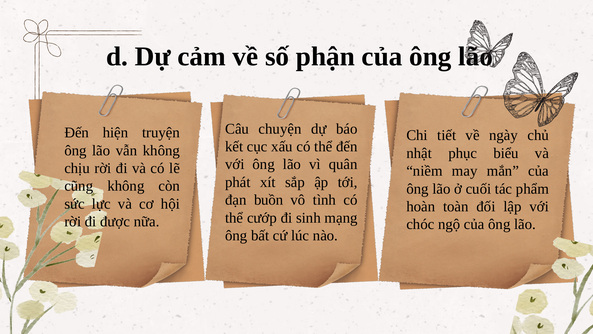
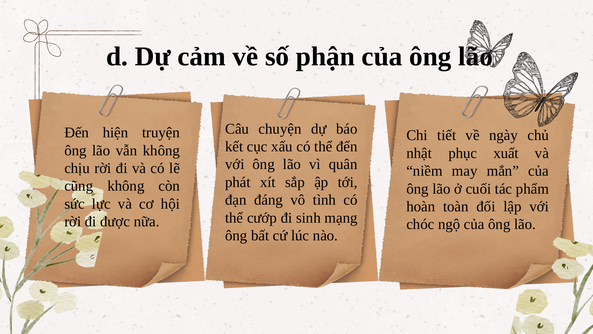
biểu: biểu -> xuất
buồn: buồn -> đáng
